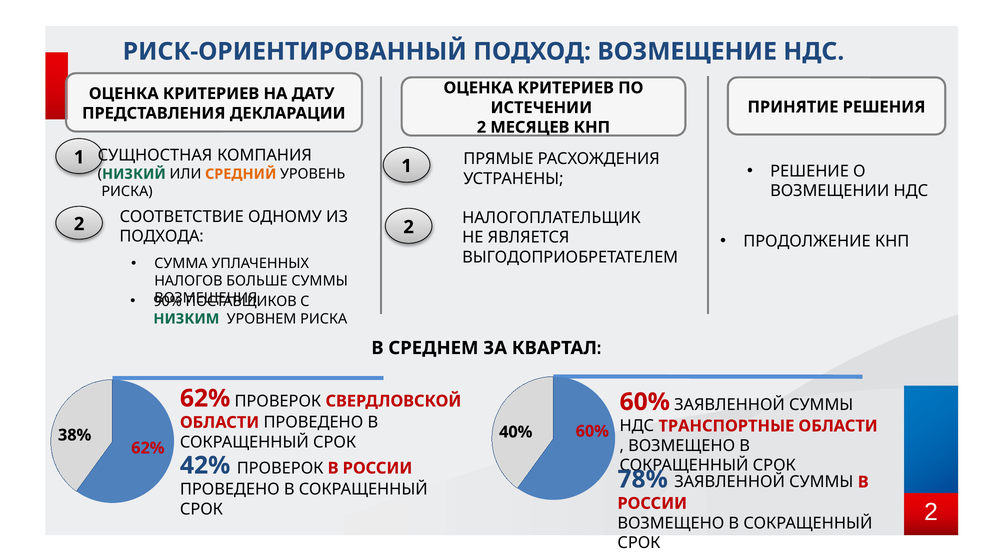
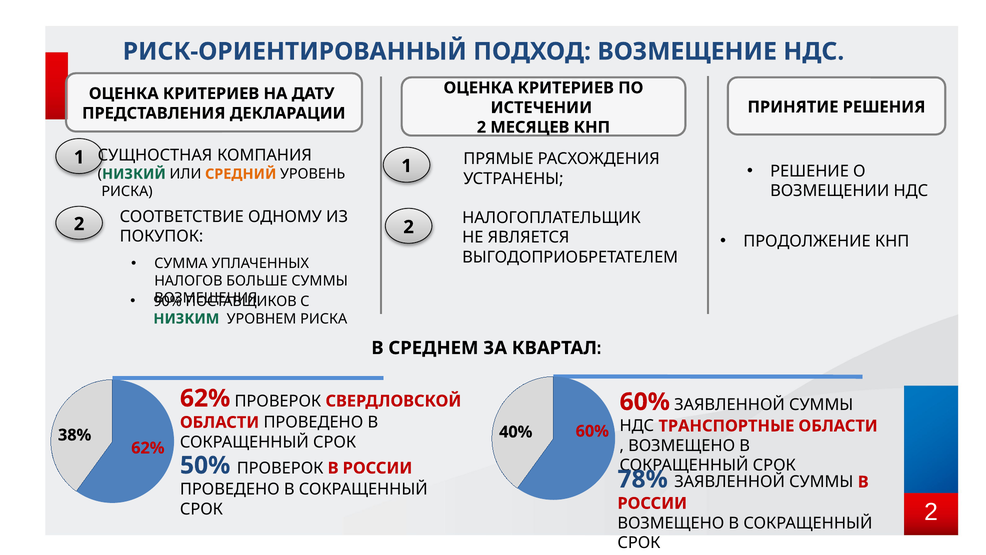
ПОДХОДА: ПОДХОДА -> ПОКУПОК
42%: 42% -> 50%
